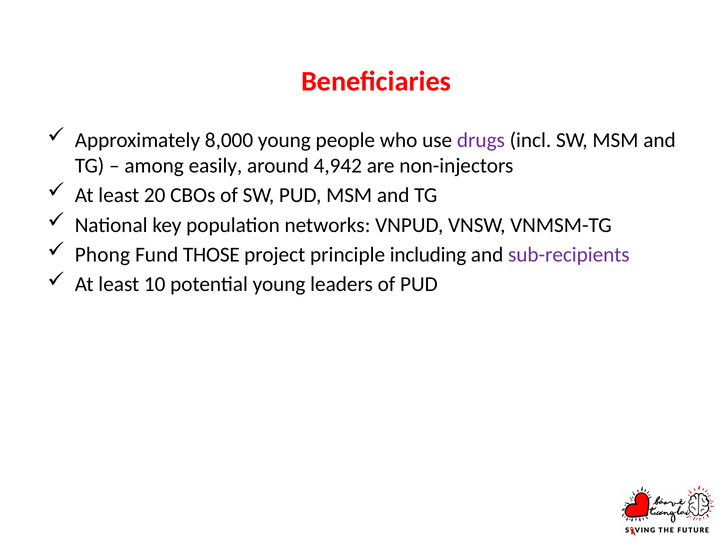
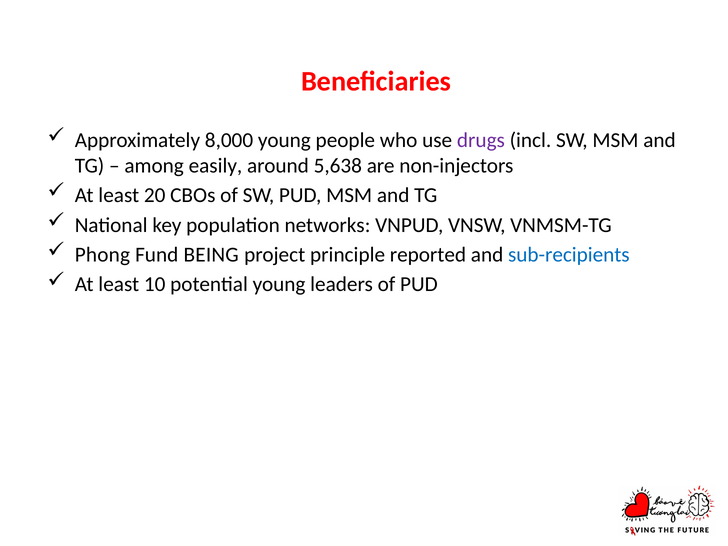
4,942: 4,942 -> 5,638
THOSE: THOSE -> BEING
including: including -> reported
sub-recipients colour: purple -> blue
